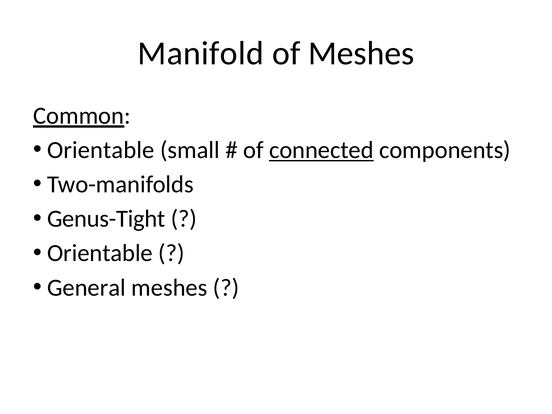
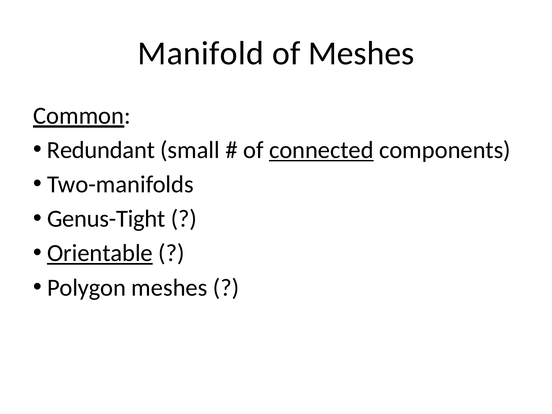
Orientable at (101, 150): Orientable -> Redundant
Orientable at (100, 253) underline: none -> present
General: General -> Polygon
